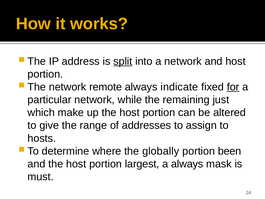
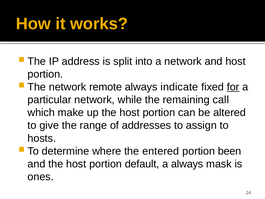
split underline: present -> none
just: just -> call
globally: globally -> entered
largest: largest -> default
must: must -> ones
